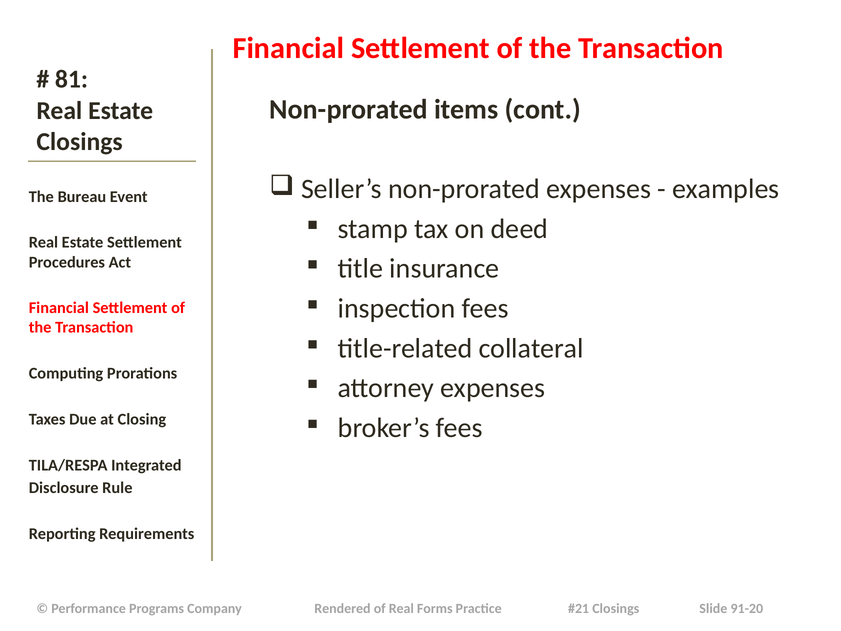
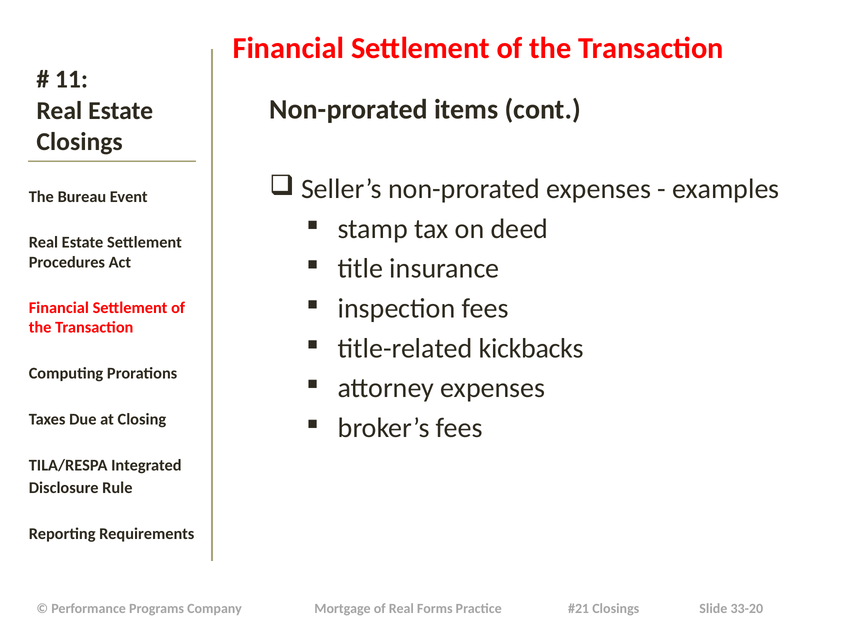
81: 81 -> 11
collateral: collateral -> kickbacks
Rendered: Rendered -> Mortgage
91-20: 91-20 -> 33-20
